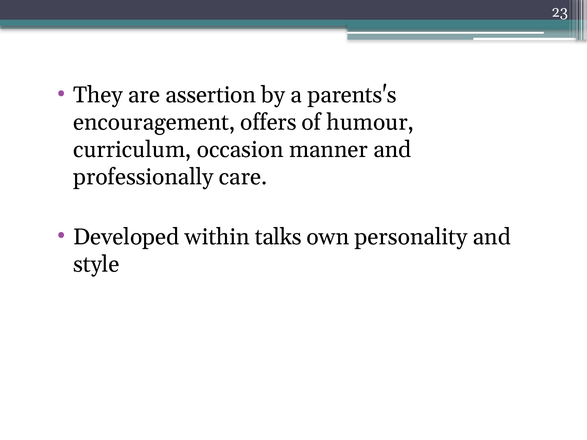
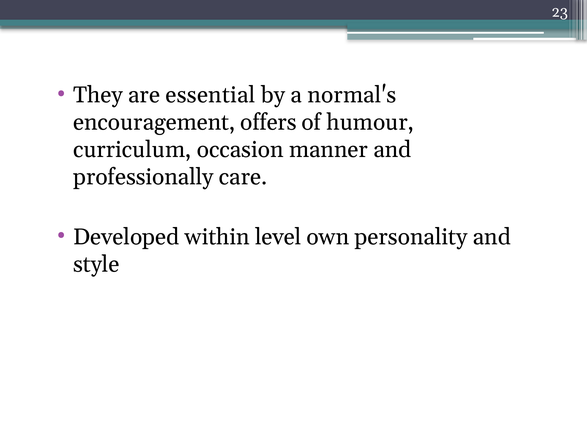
assertion: assertion -> essential
parents's: parents's -> normal's
talks: talks -> level
